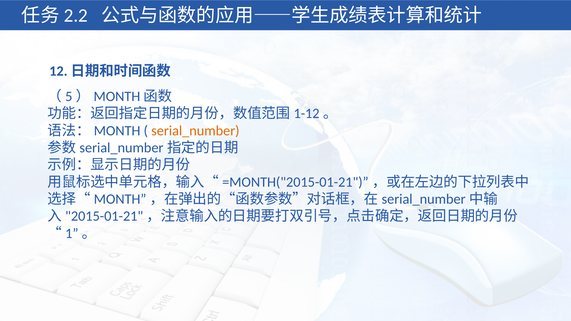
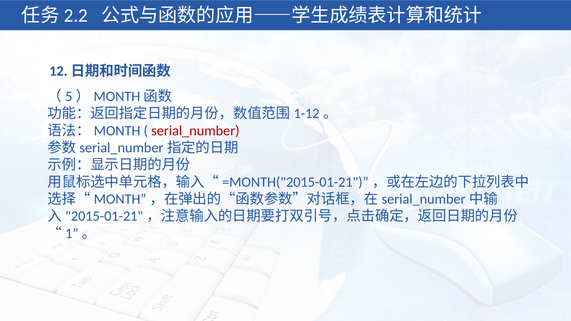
serial_number colour: orange -> red
